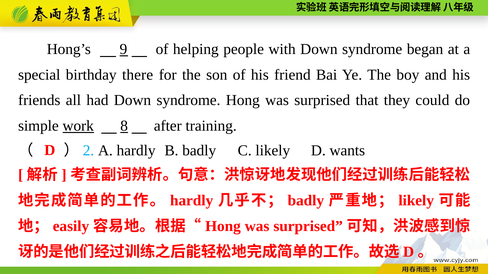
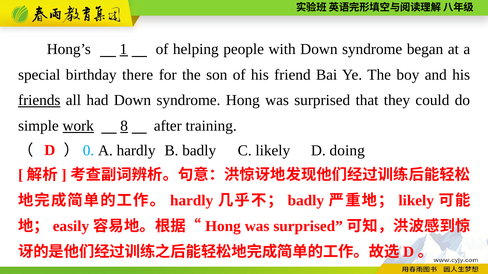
9: 9 -> 1
friends underline: none -> present
2: 2 -> 0
wants: wants -> doing
